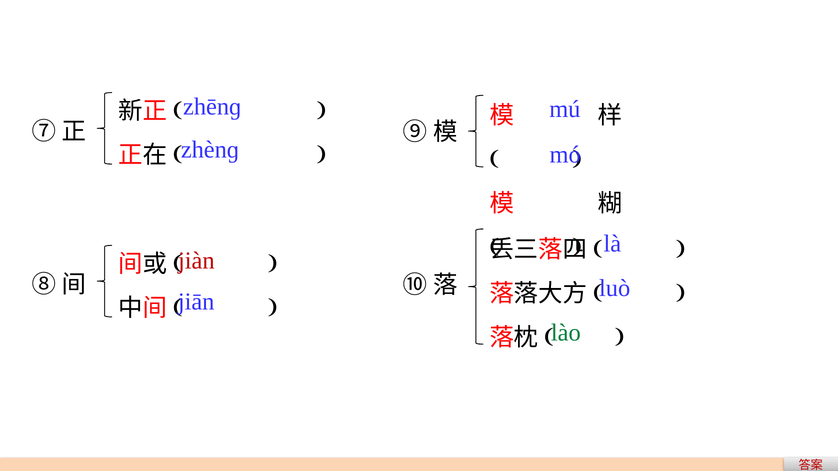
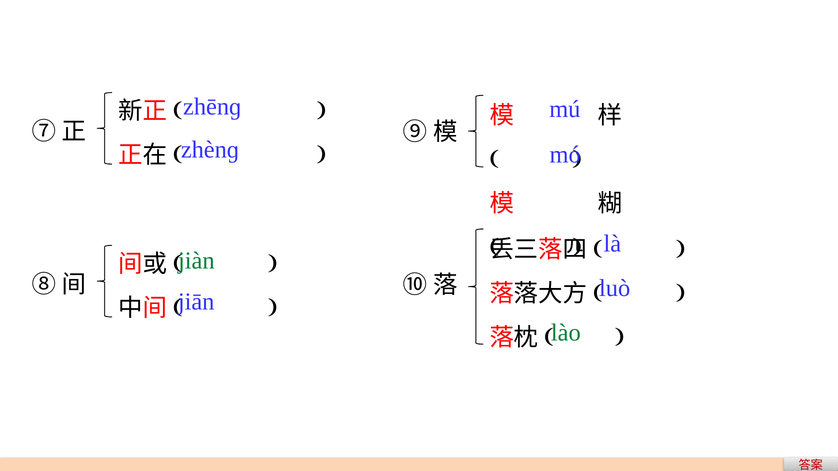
jiàn colour: red -> green
